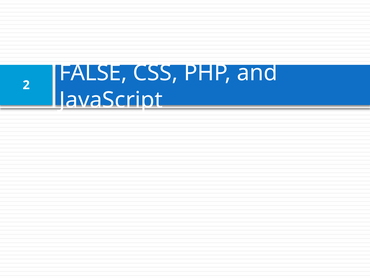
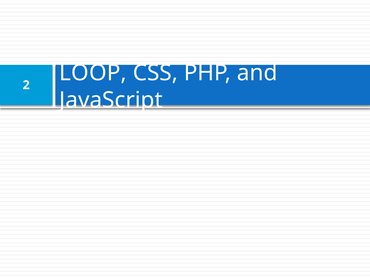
FALSE: FALSE -> LOOP
